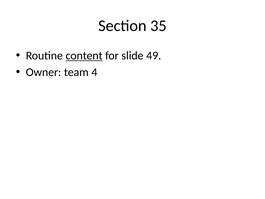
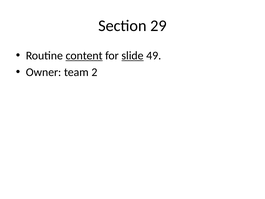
35: 35 -> 29
slide underline: none -> present
4: 4 -> 2
